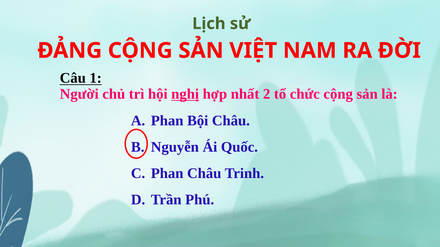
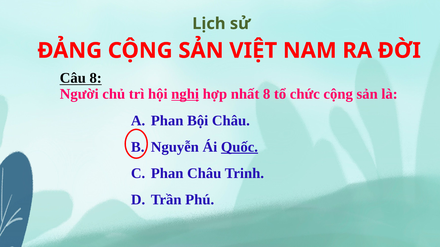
Câu 1: 1 -> 8
nhất 2: 2 -> 8
Quốc underline: none -> present
